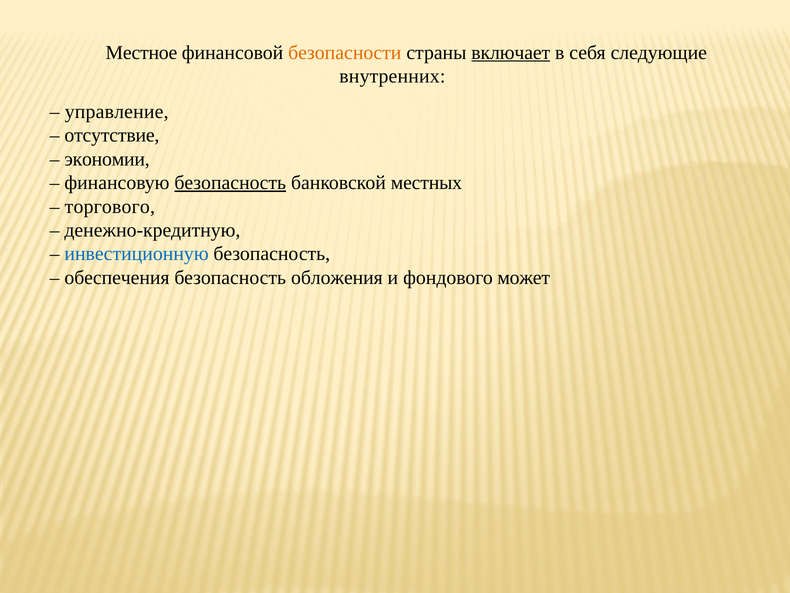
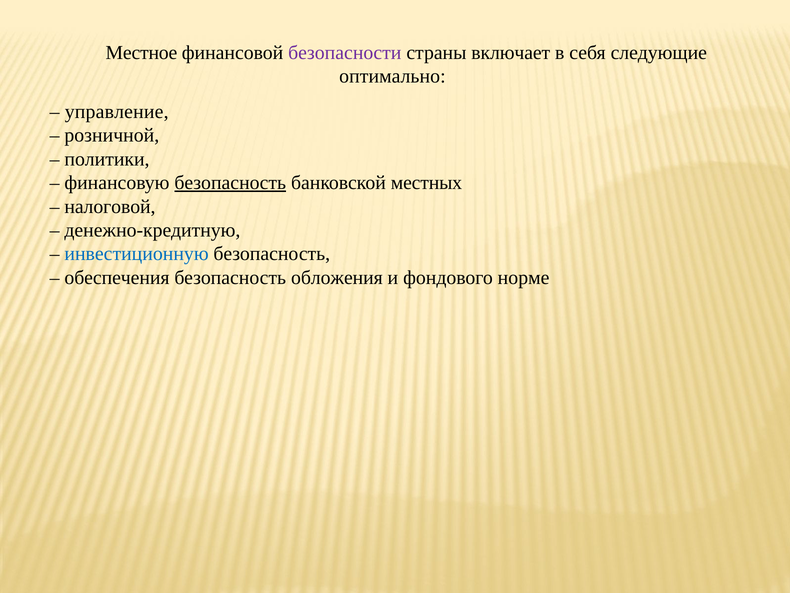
безопасности colour: orange -> purple
включает underline: present -> none
внутренних: внутренних -> оптимально
отсутствие: отсутствие -> розничной
экономии: экономии -> политики
торгового: торгового -> налоговой
может: может -> норме
